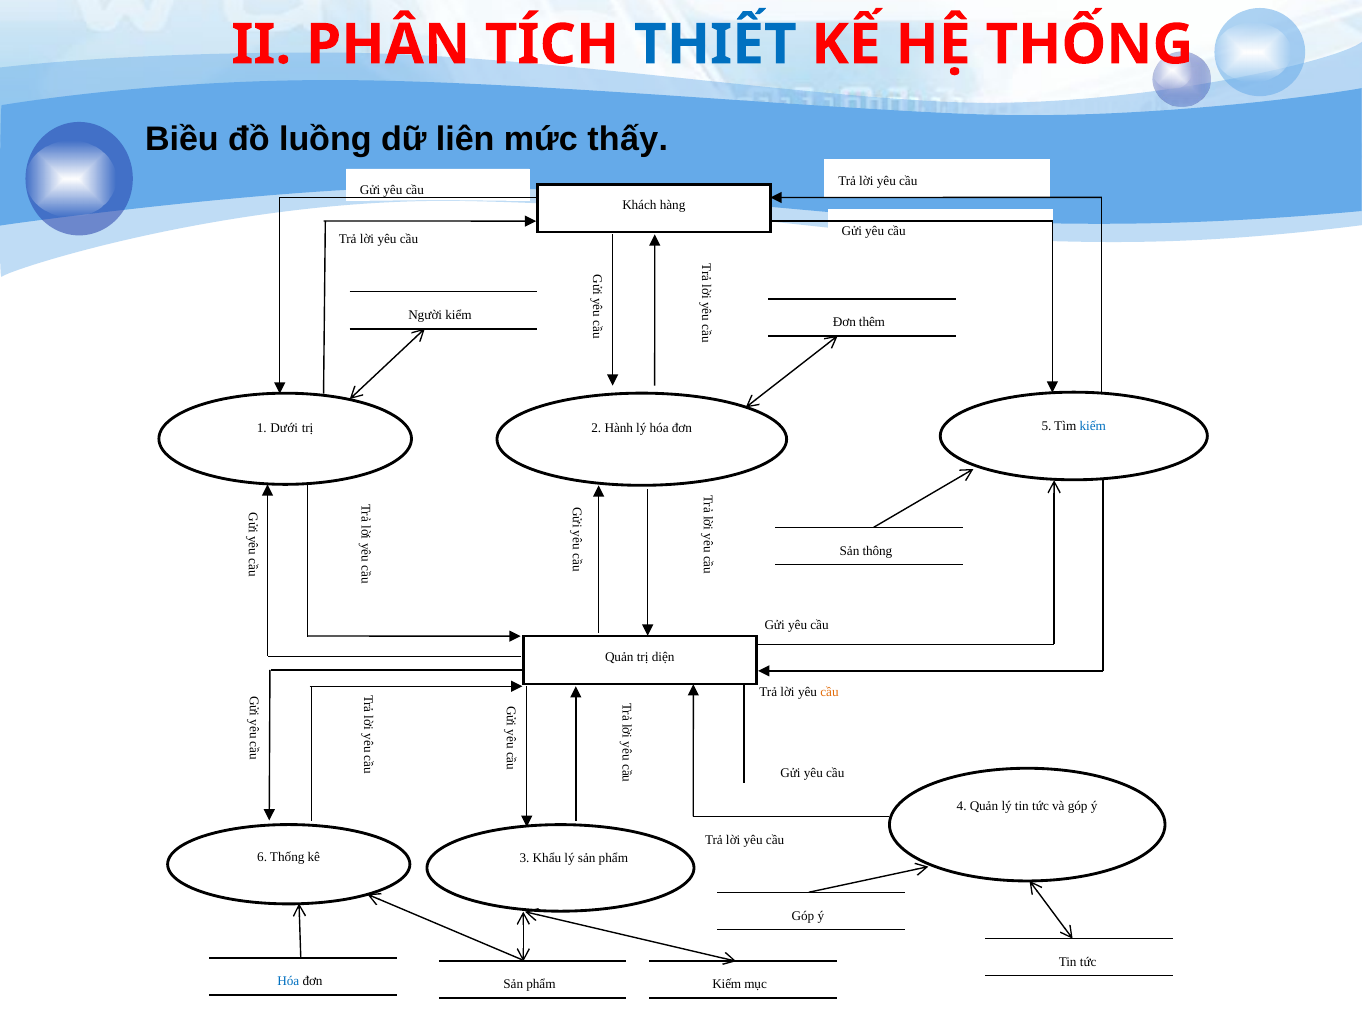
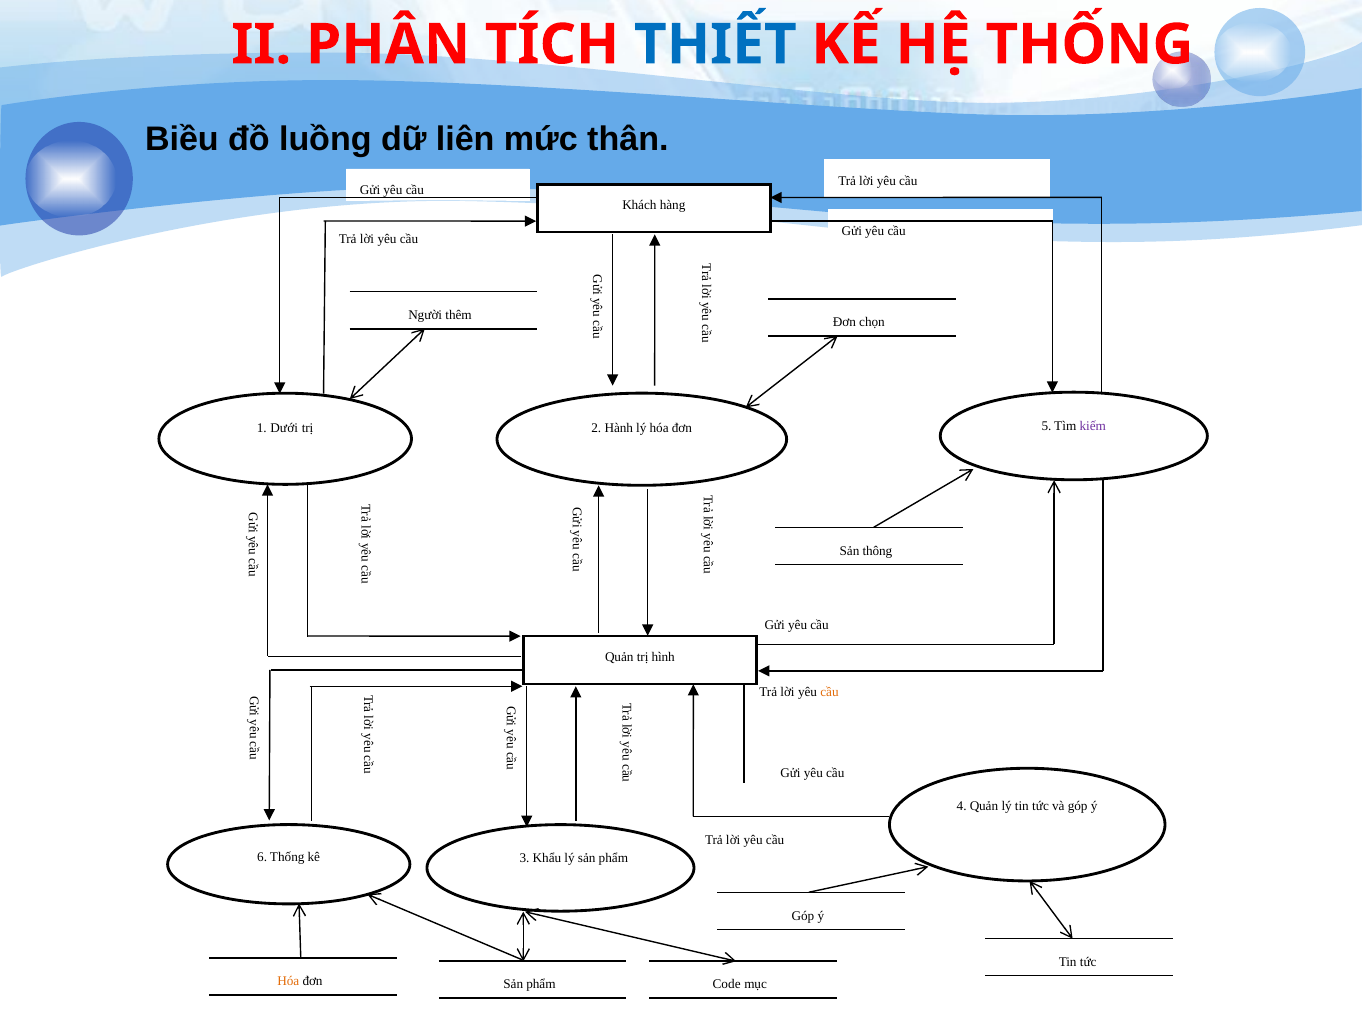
thấy: thấy -> thân
kiểm: kiểm -> thêm
thêm: thêm -> chọn
kiếm at (1093, 426) colour: blue -> purple
diện: diện -> hình
Hóa at (288, 982) colour: blue -> orange
phẩm Kiếm: Kiếm -> Code
